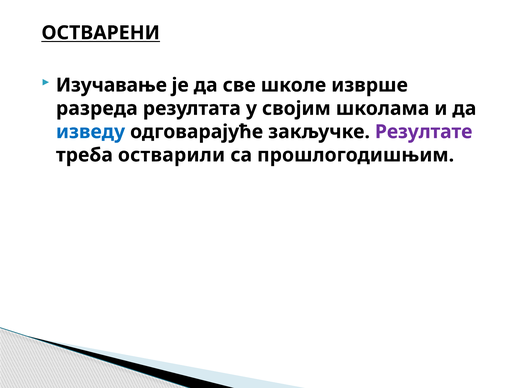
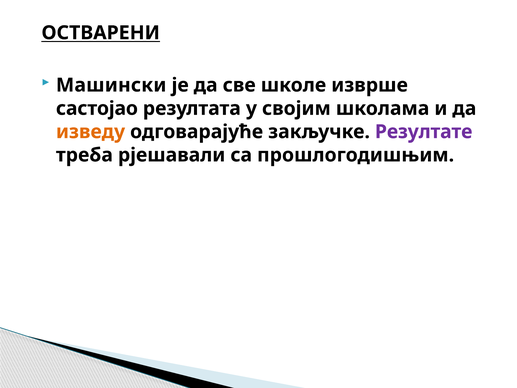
Изучавање: Изучавање -> Машински
разреда: разреда -> састојао
изведу colour: blue -> orange
остварили: остварили -> рјешавали
